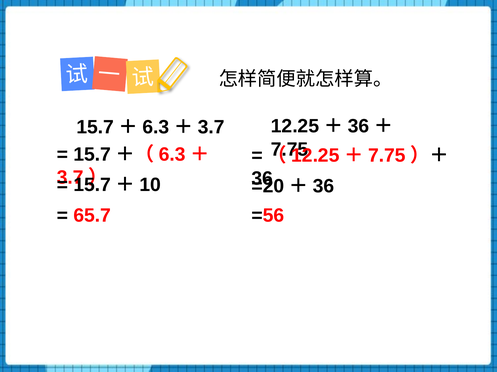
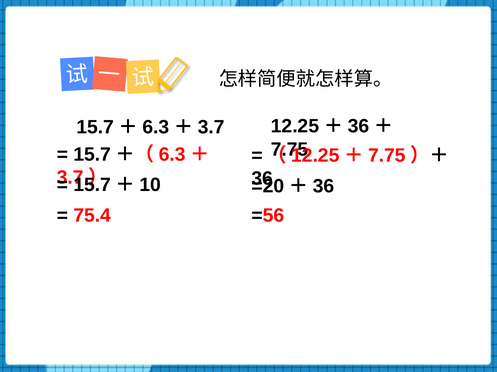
65.7: 65.7 -> 75.4
